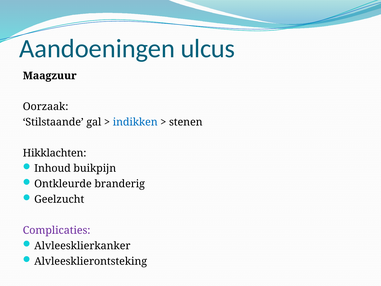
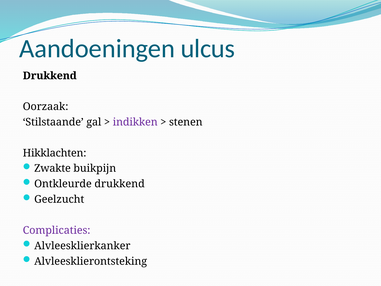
Maagzuur at (50, 76): Maagzuur -> Drukkend
indikken colour: blue -> purple
Inhoud: Inhoud -> Zwakte
Ontkleurde branderig: branderig -> drukkend
